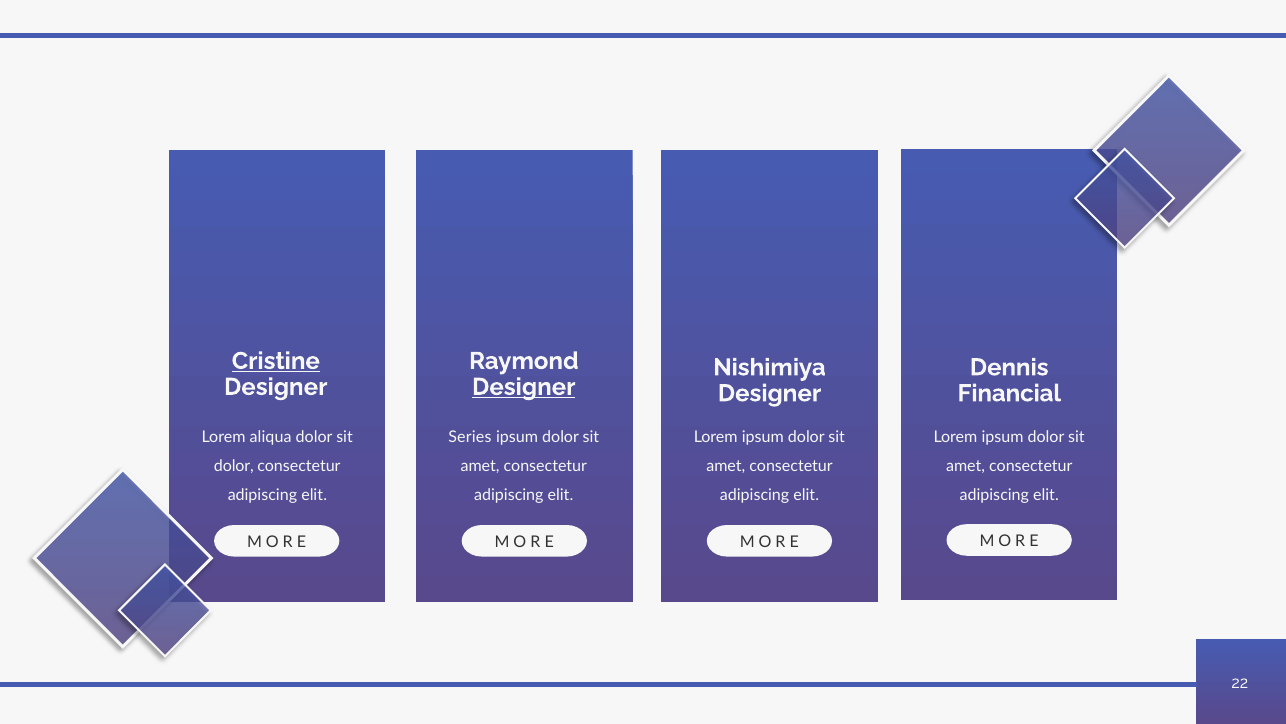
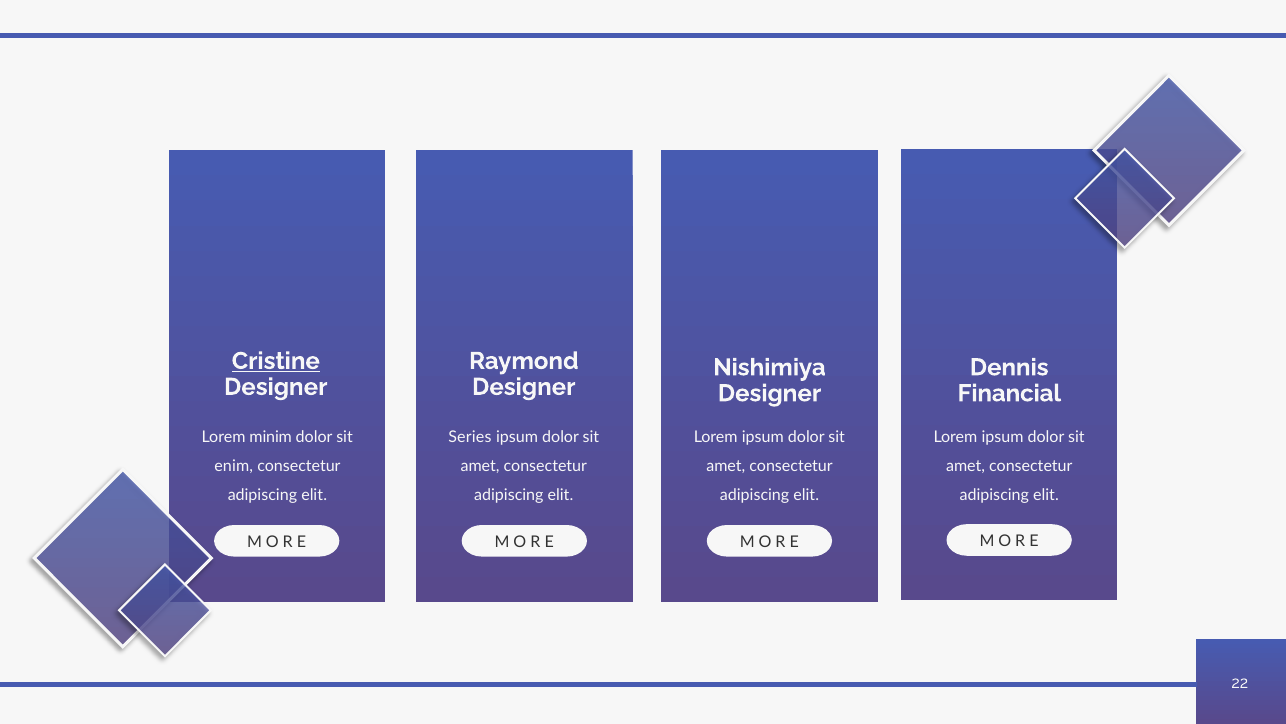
Designer at (524, 387) underline: present -> none
aliqua: aliqua -> minim
dolor at (234, 465): dolor -> enim
